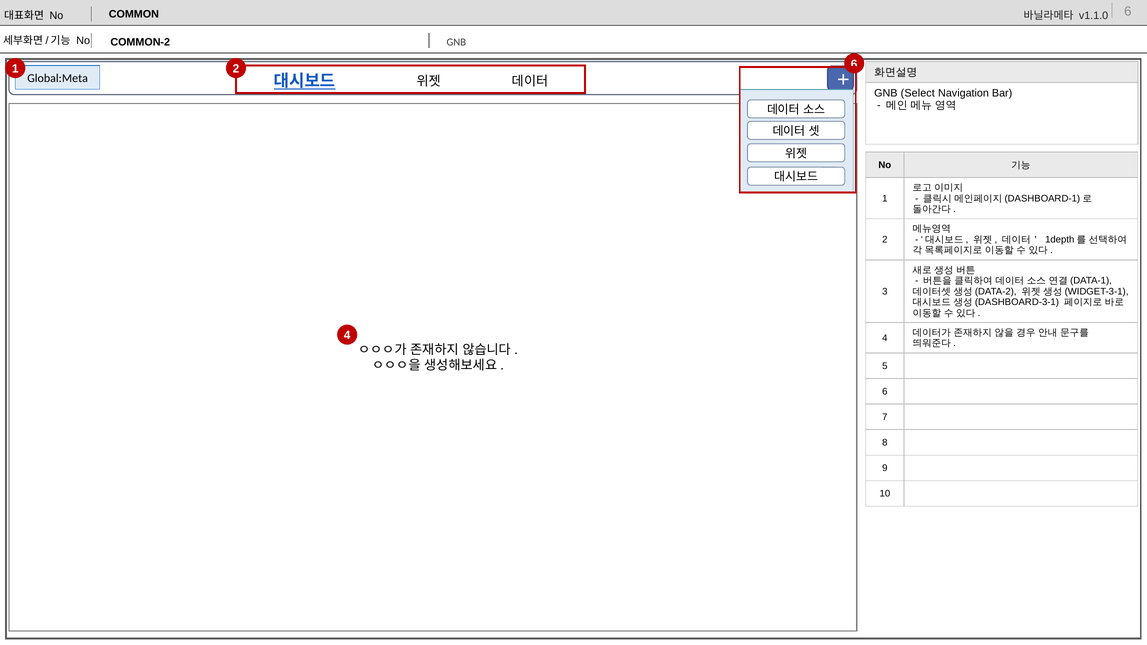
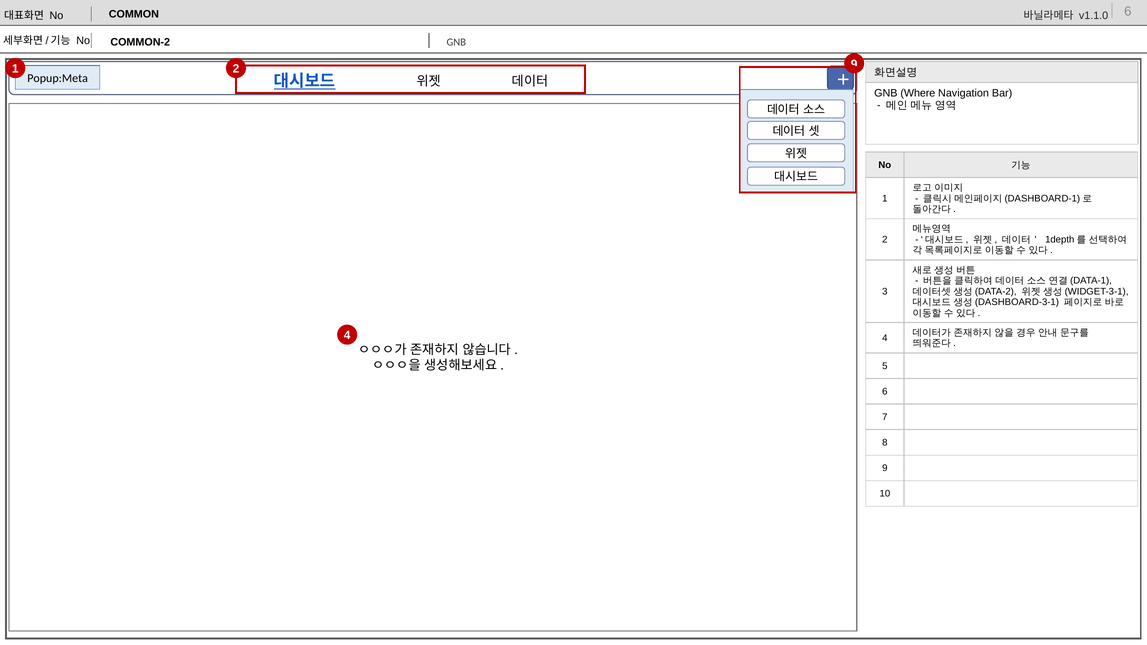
1 6: 6 -> 9
Global:Meta: Global:Meta -> Popup:Meta
Select: Select -> Where
